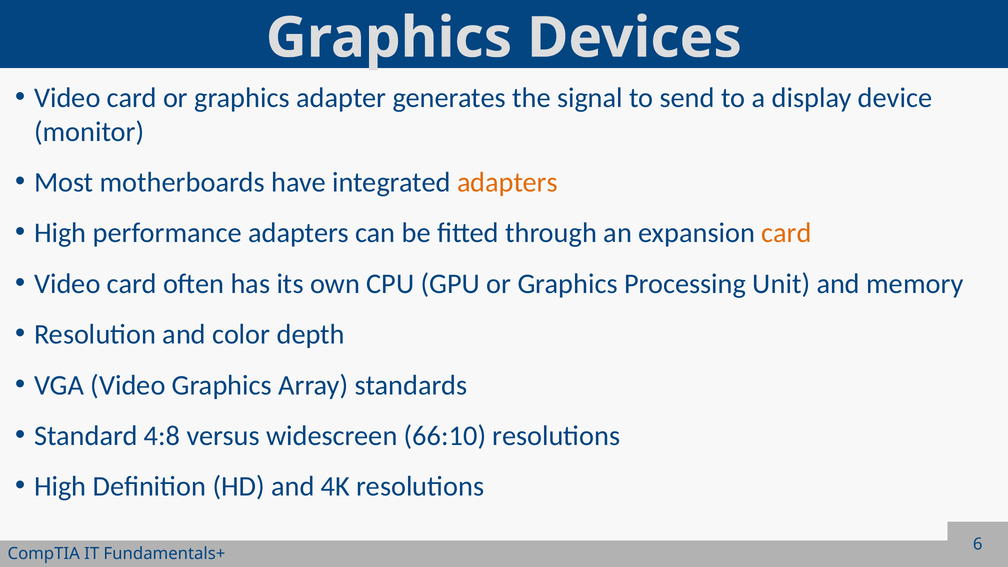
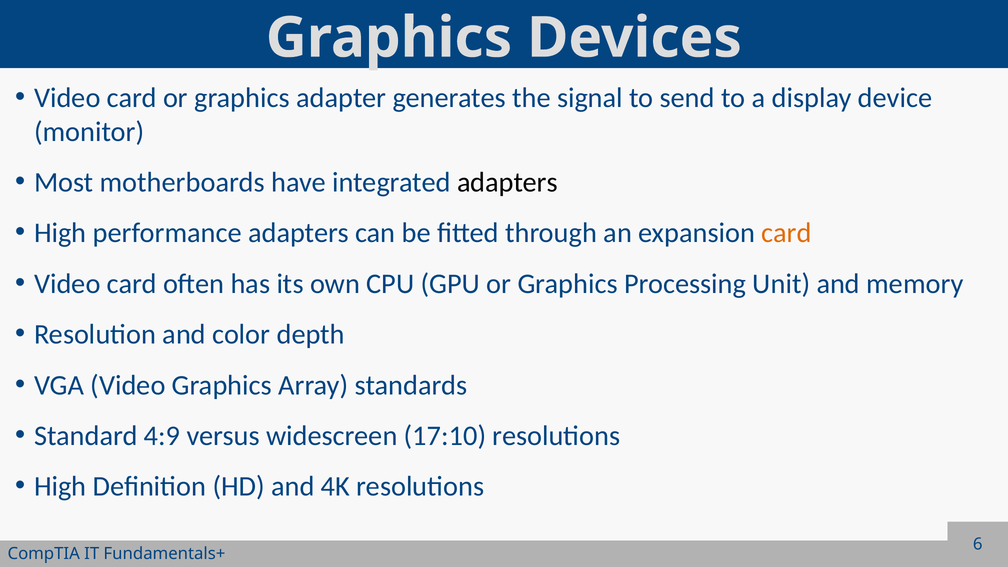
adapters at (507, 182) colour: orange -> black
4:8: 4:8 -> 4:9
66:10: 66:10 -> 17:10
